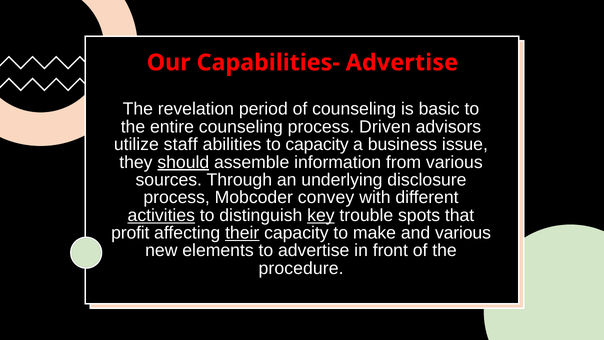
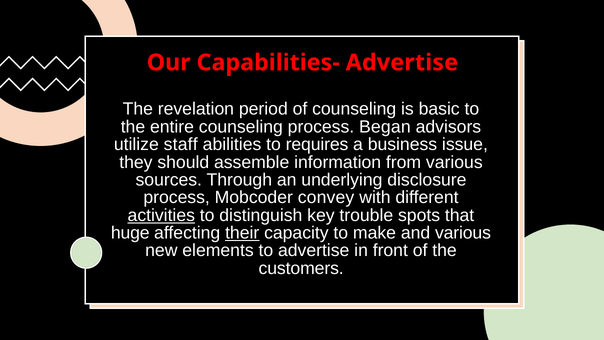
Driven: Driven -> Began
to capacity: capacity -> requires
should underline: present -> none
key underline: present -> none
profit: profit -> huge
procedure: procedure -> customers
